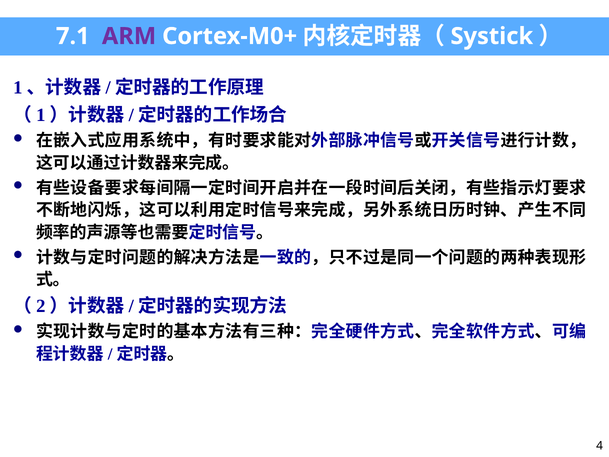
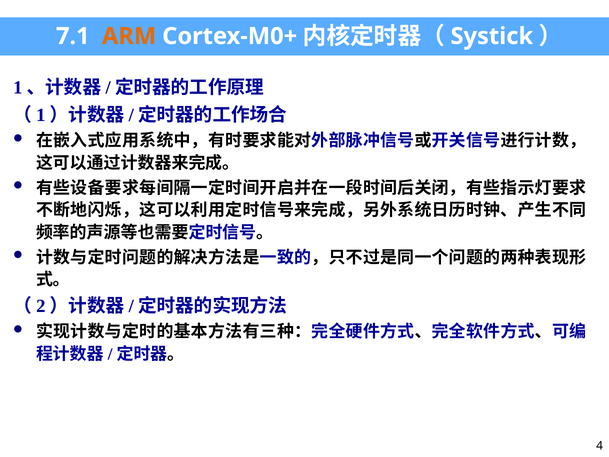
ARM colour: purple -> orange
